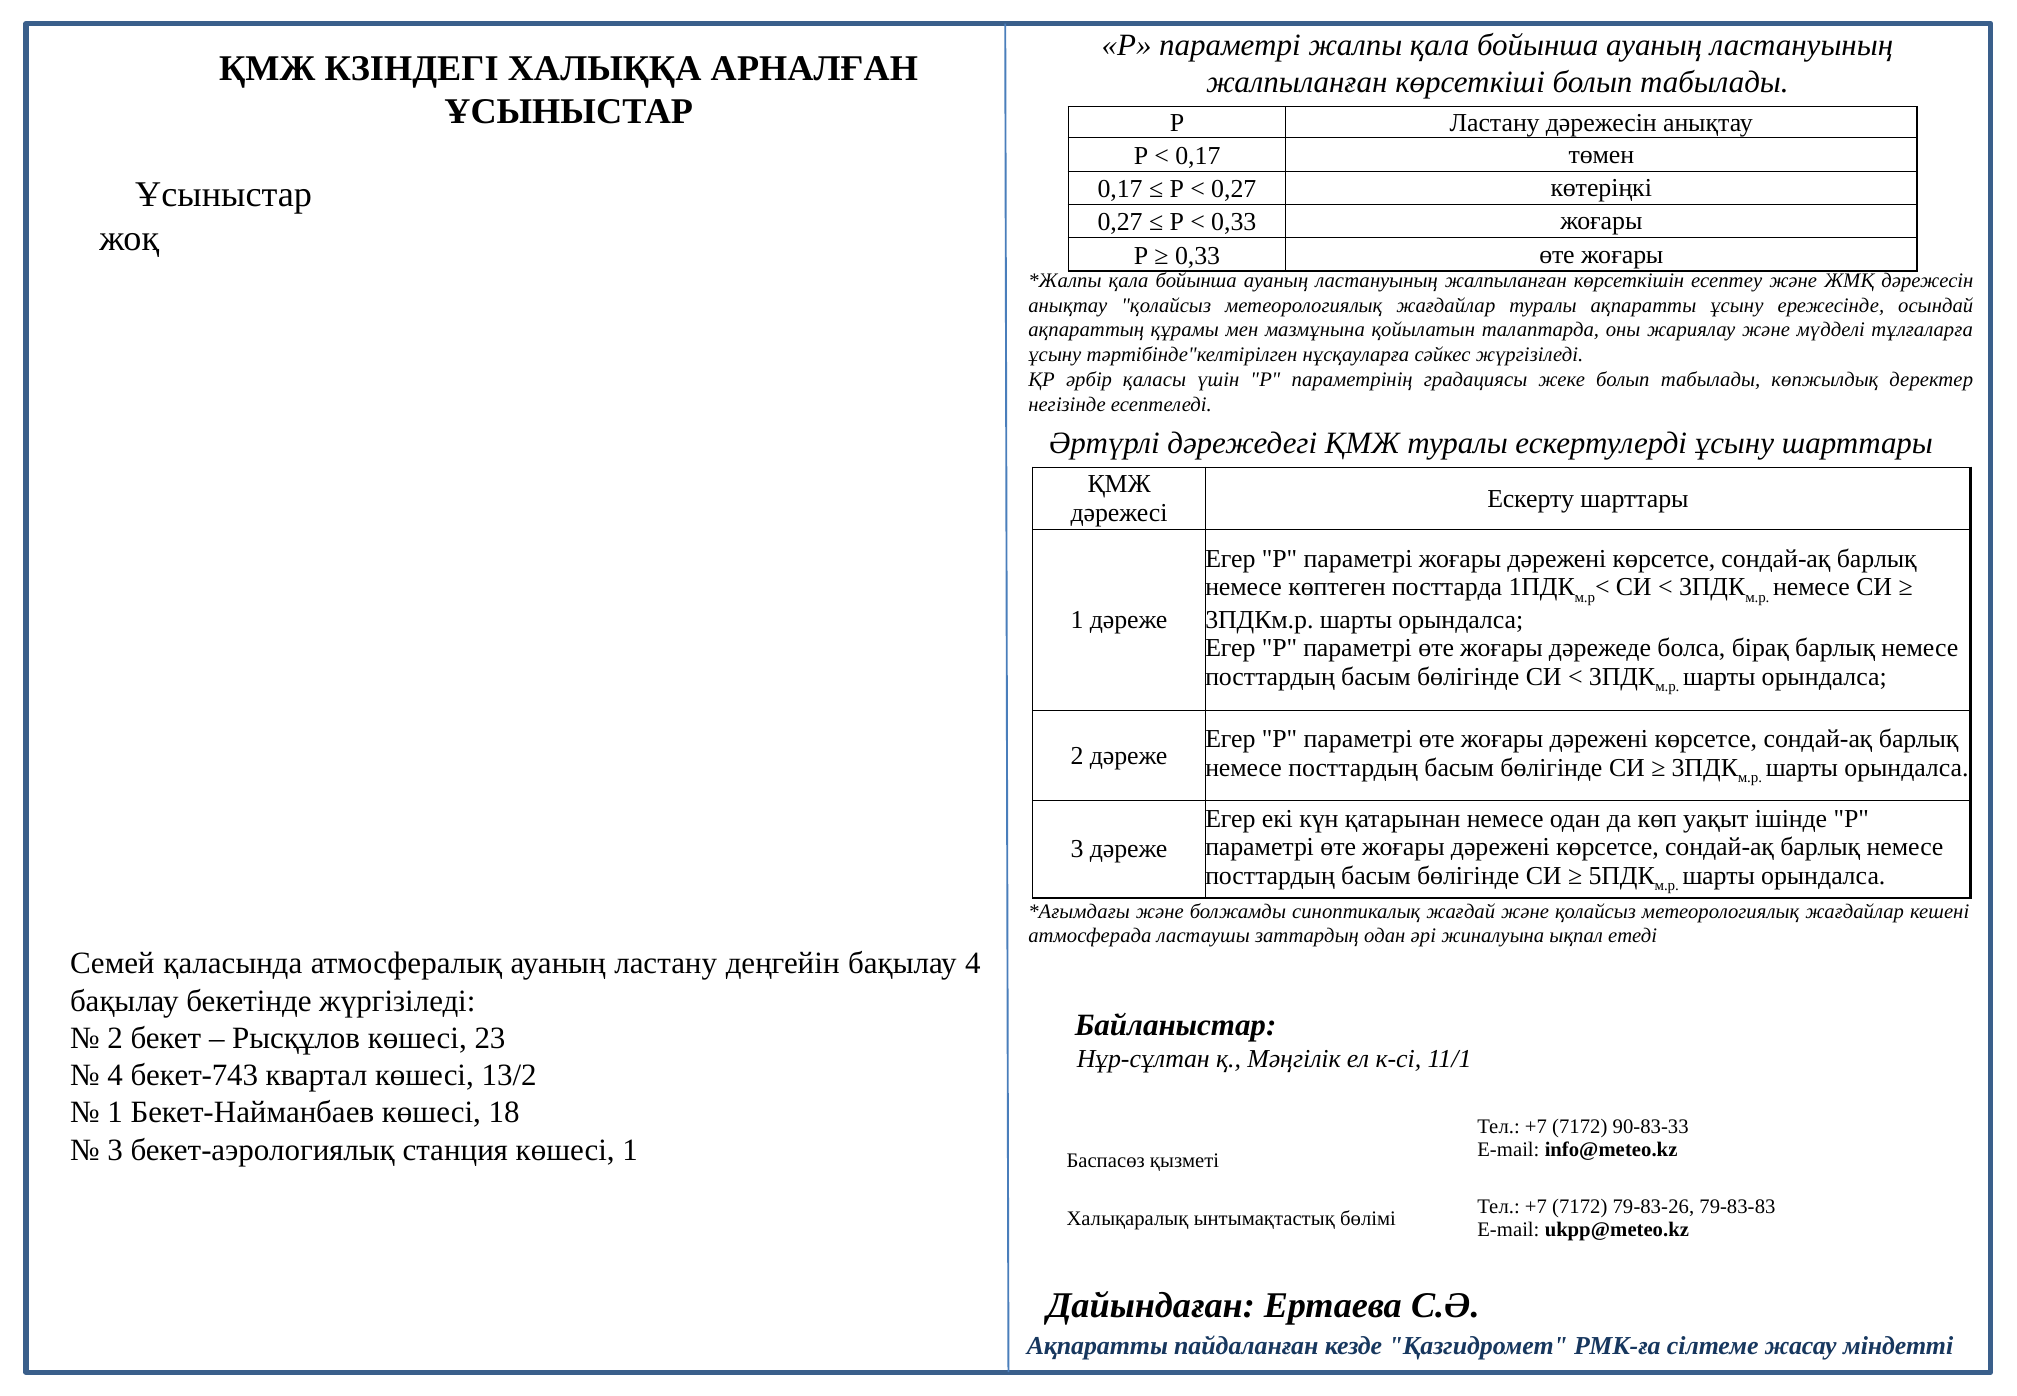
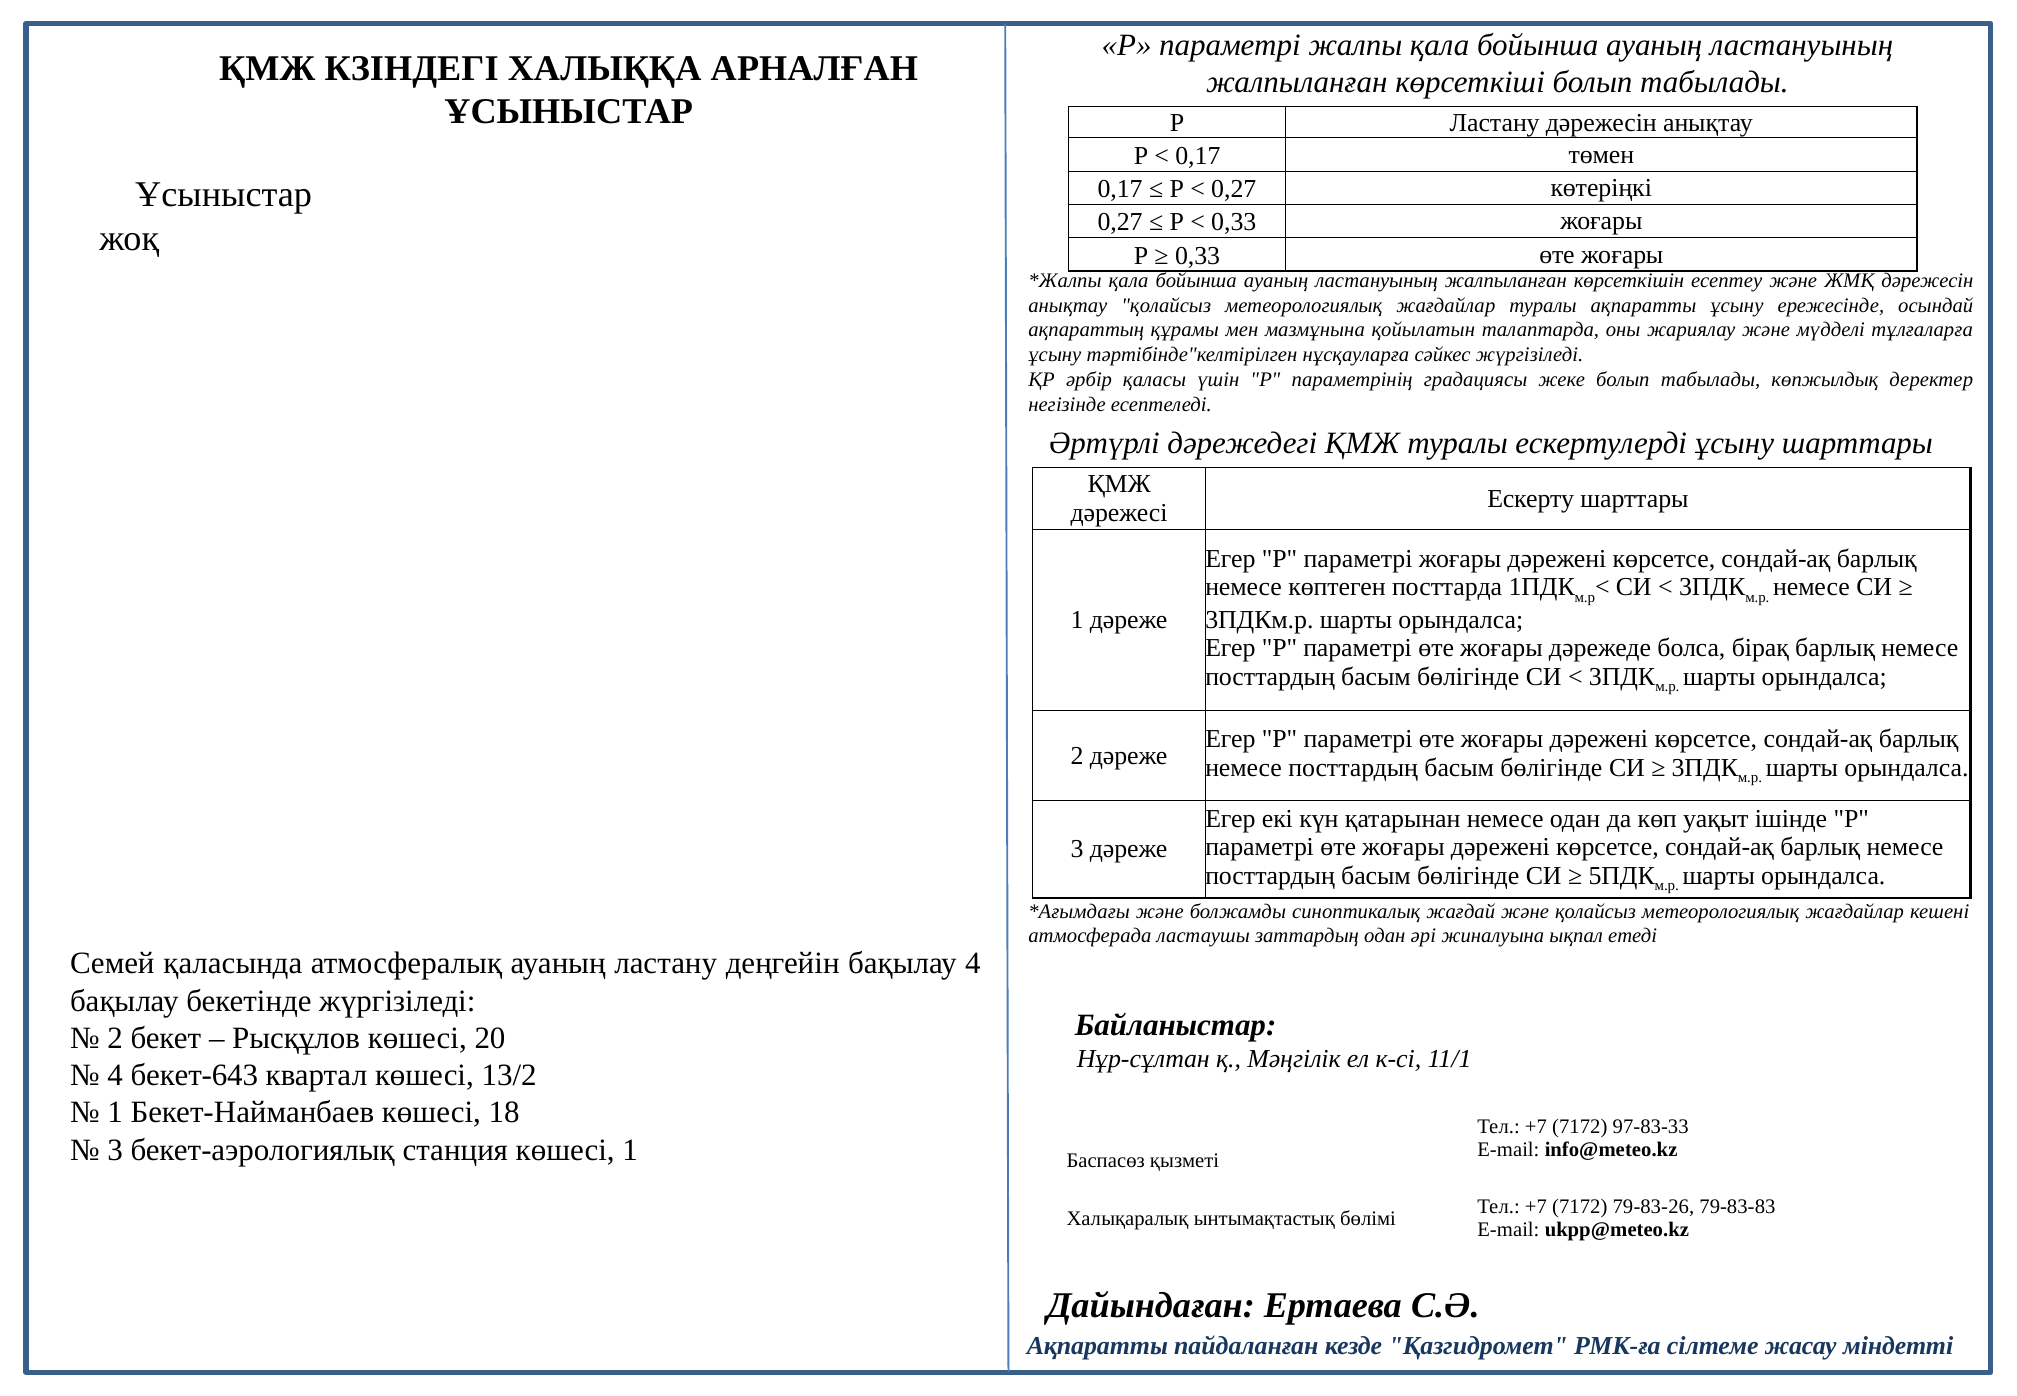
23: 23 -> 20
бекет-743: бекет-743 -> бекет-643
90-83-33: 90-83-33 -> 97-83-33
